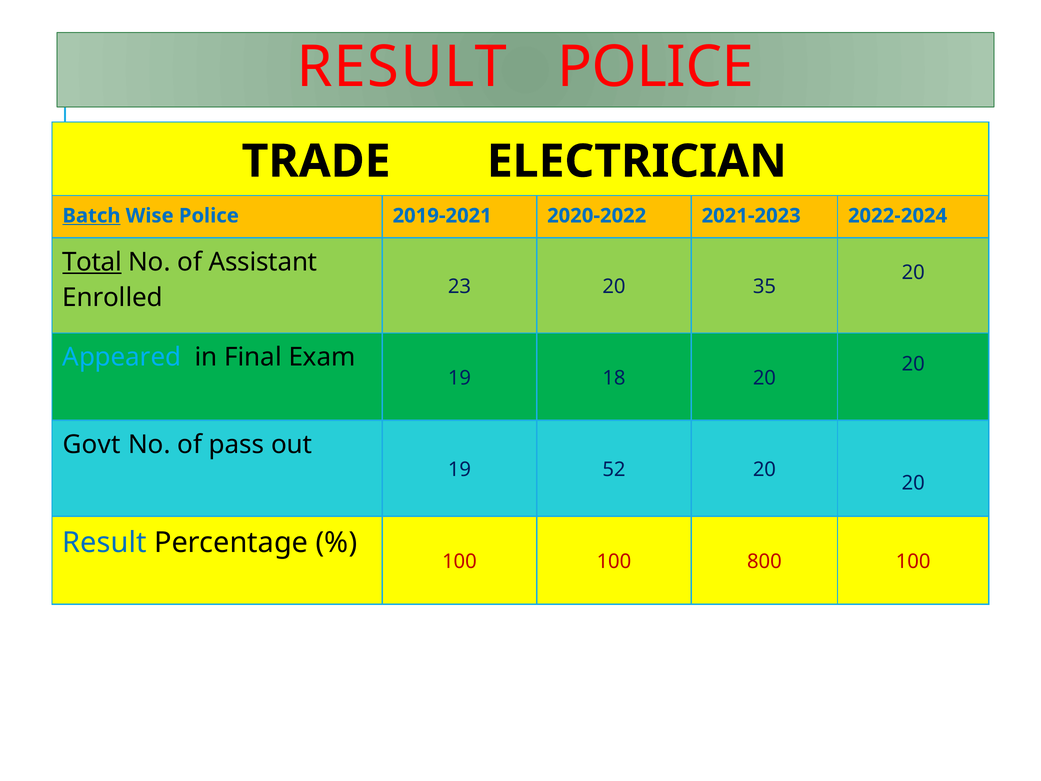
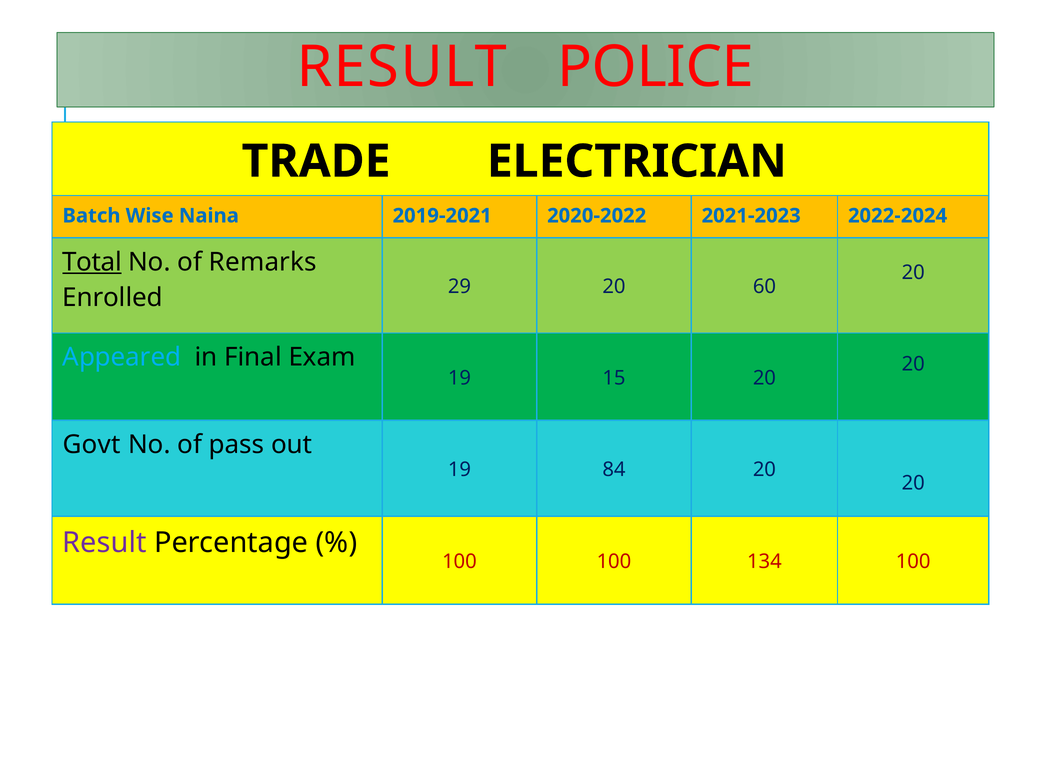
Batch underline: present -> none
Wise Police: Police -> Naina
Assistant: Assistant -> Remarks
23: 23 -> 29
35: 35 -> 60
18: 18 -> 15
52: 52 -> 84
Result at (104, 543) colour: blue -> purple
800: 800 -> 134
